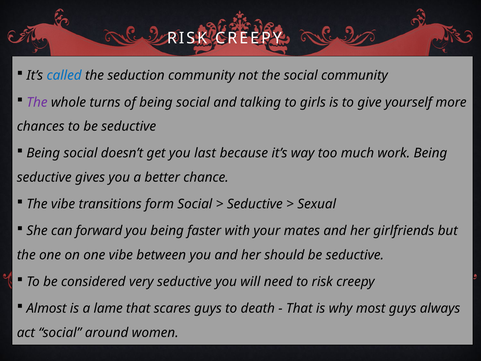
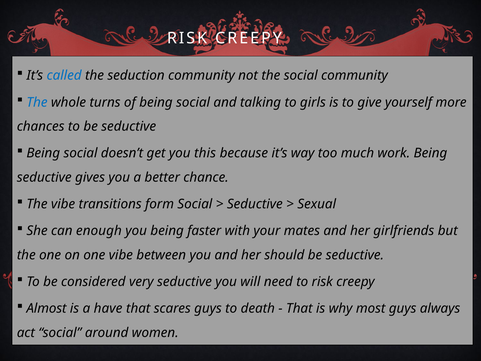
The at (37, 102) colour: purple -> blue
last: last -> this
forward: forward -> enough
lame: lame -> have
